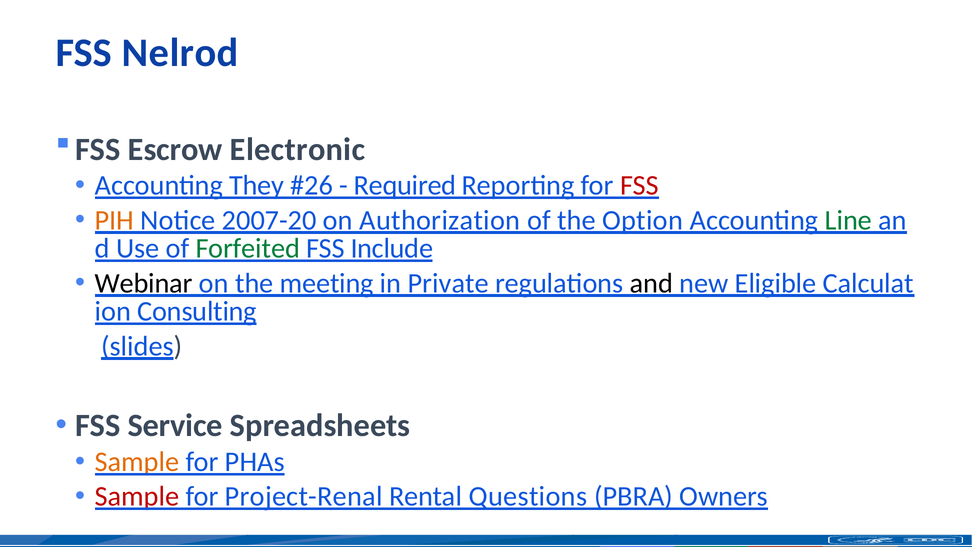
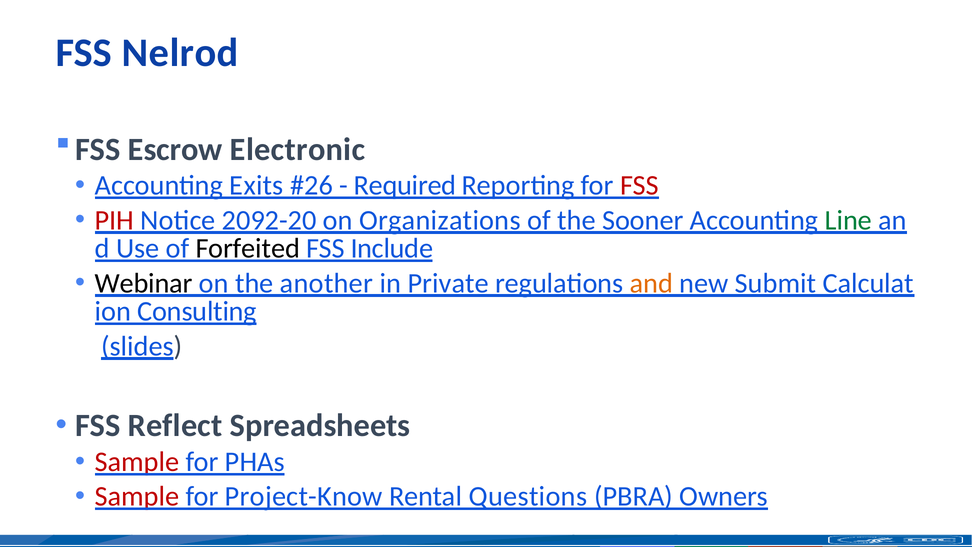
They: They -> Exits
PIH colour: orange -> red
2007-20: 2007-20 -> 2092-20
Authorization: Authorization -> Organizations
Option: Option -> Sooner
Forfeited colour: green -> black
meeting: meeting -> another
and colour: black -> orange
Eligible: Eligible -> Submit
Service: Service -> Reflect
Sample at (137, 462) colour: orange -> red
Project-Renal: Project-Renal -> Project-Know
